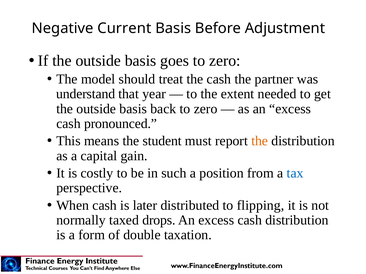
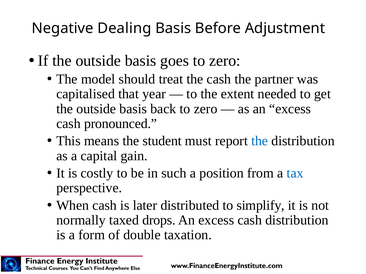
Current: Current -> Dealing
understand: understand -> capitalised
the at (260, 141) colour: orange -> blue
flipping: flipping -> simplify
